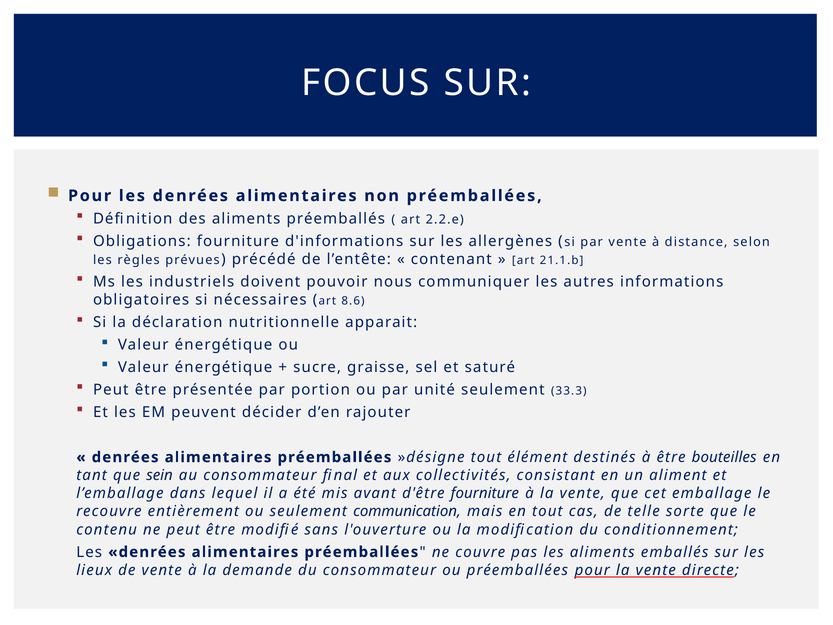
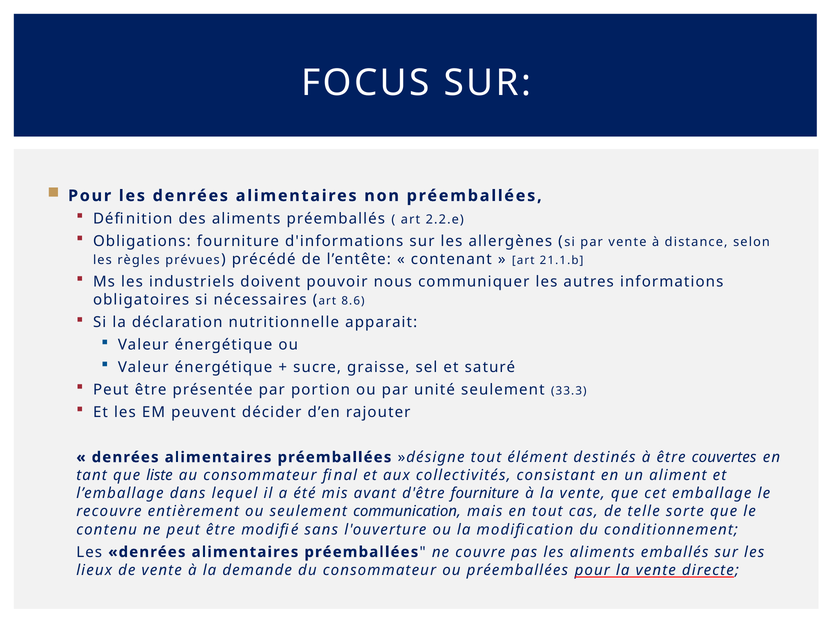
bouteilles: bouteilles -> couvertes
sein: sein -> liste
